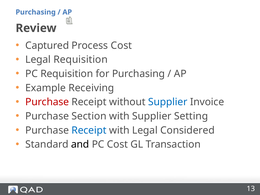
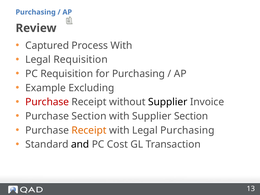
Process Cost: Cost -> With
Receiving: Receiving -> Excluding
Supplier at (168, 102) colour: blue -> black
Supplier Setting: Setting -> Section
Receipt at (89, 130) colour: blue -> orange
Legal Considered: Considered -> Purchasing
